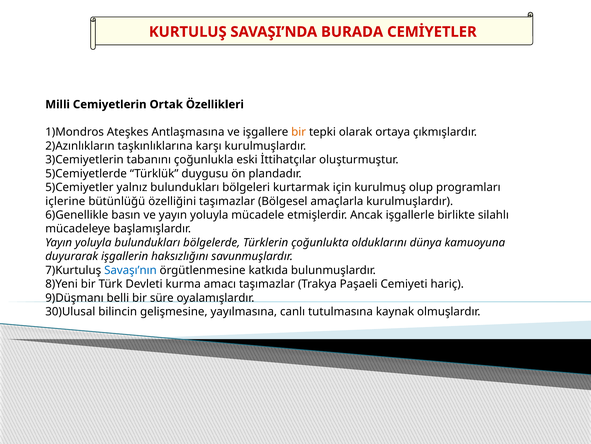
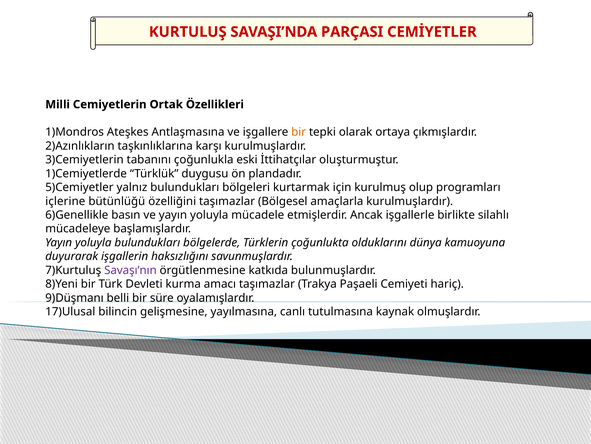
BURADA: BURADA -> PARÇASI
5)Cemiyetlerde: 5)Cemiyetlerde -> 1)Cemiyetlerde
Savaşı’nın colour: blue -> purple
30)Ulusal: 30)Ulusal -> 17)Ulusal
